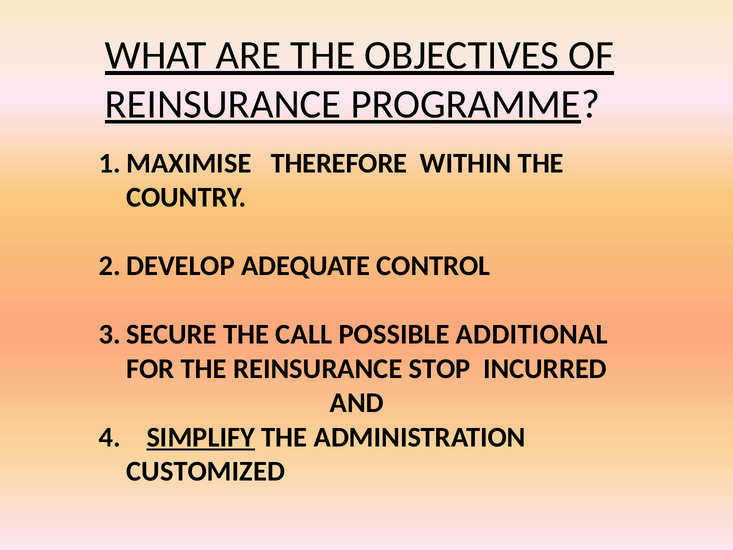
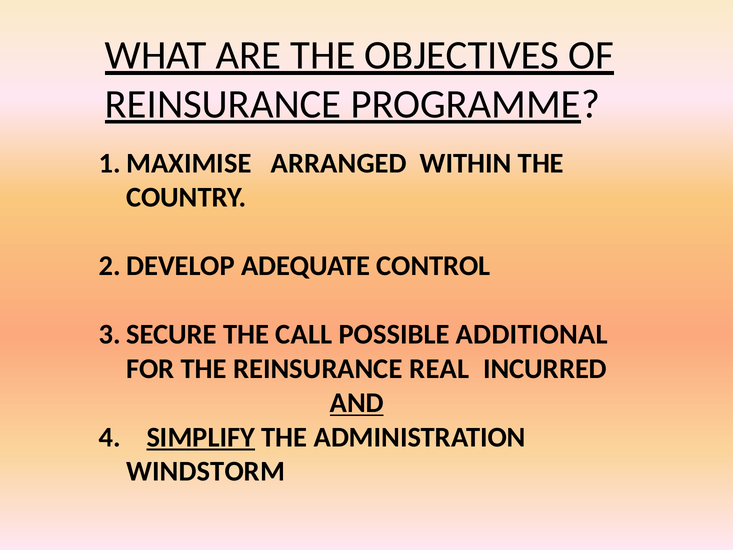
THEREFORE: THEREFORE -> ARRANGED
STOP: STOP -> REAL
AND underline: none -> present
CUSTOMIZED: CUSTOMIZED -> WINDSTORM
